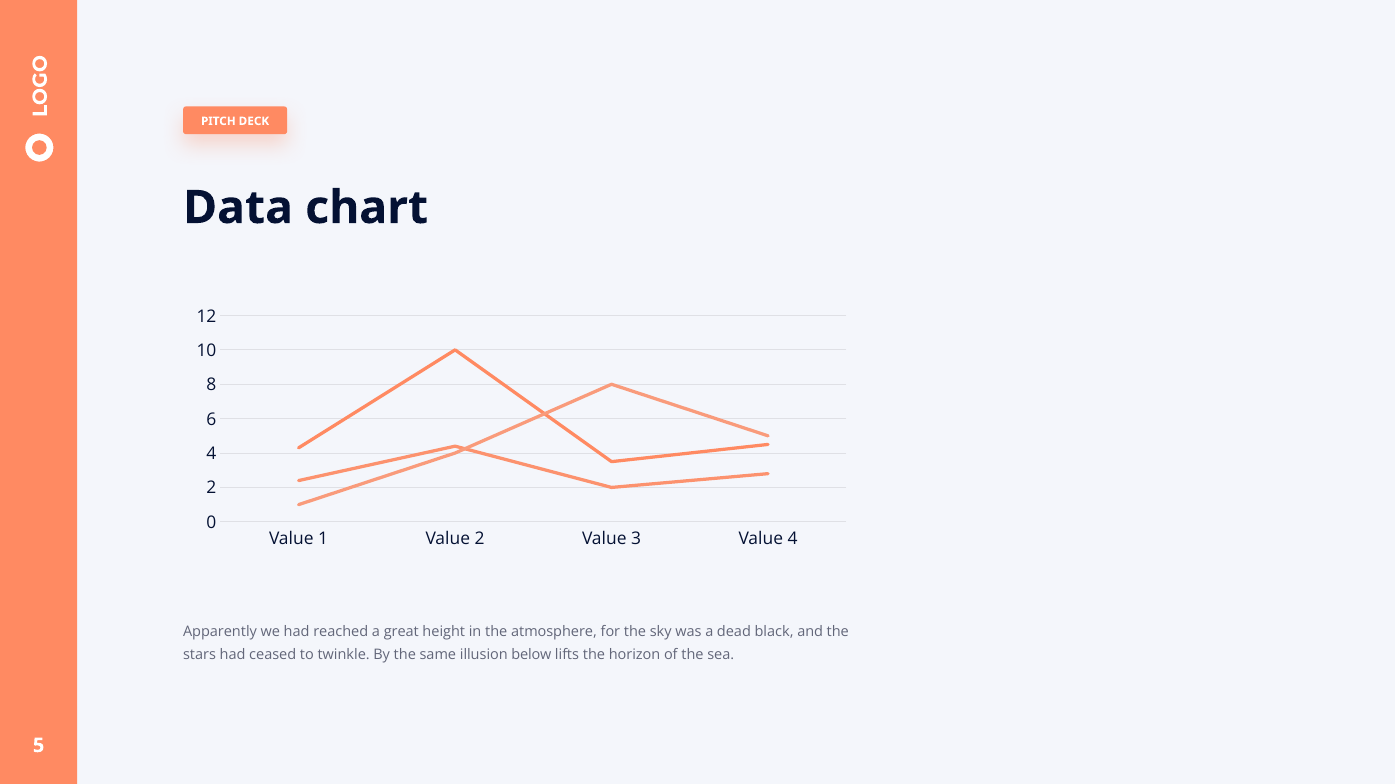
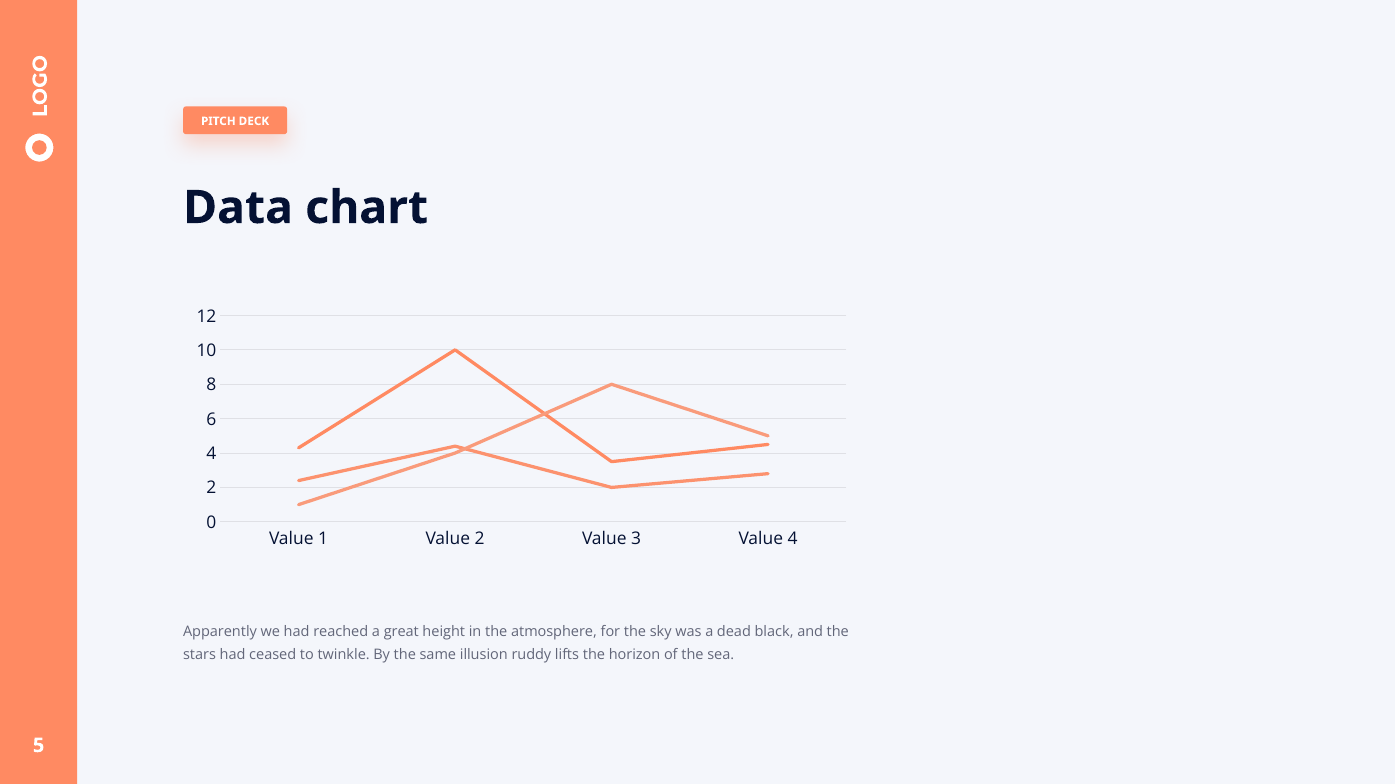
below: below -> ruddy
